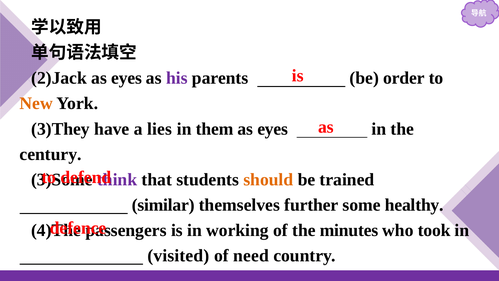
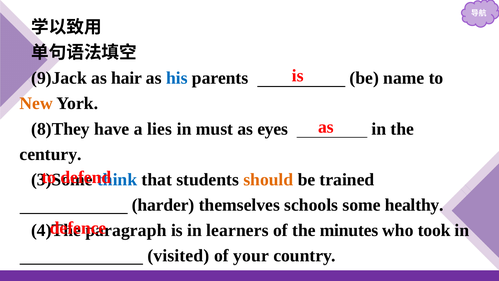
2)Jack: 2)Jack -> 9)Jack
eyes at (127, 78): eyes -> hair
his colour: purple -> blue
order: order -> name
3)They: 3)They -> 8)They
them: them -> must
think colour: purple -> blue
similar: similar -> harder
further: further -> schools
passengers: passengers -> paragraph
working: working -> learners
need: need -> your
